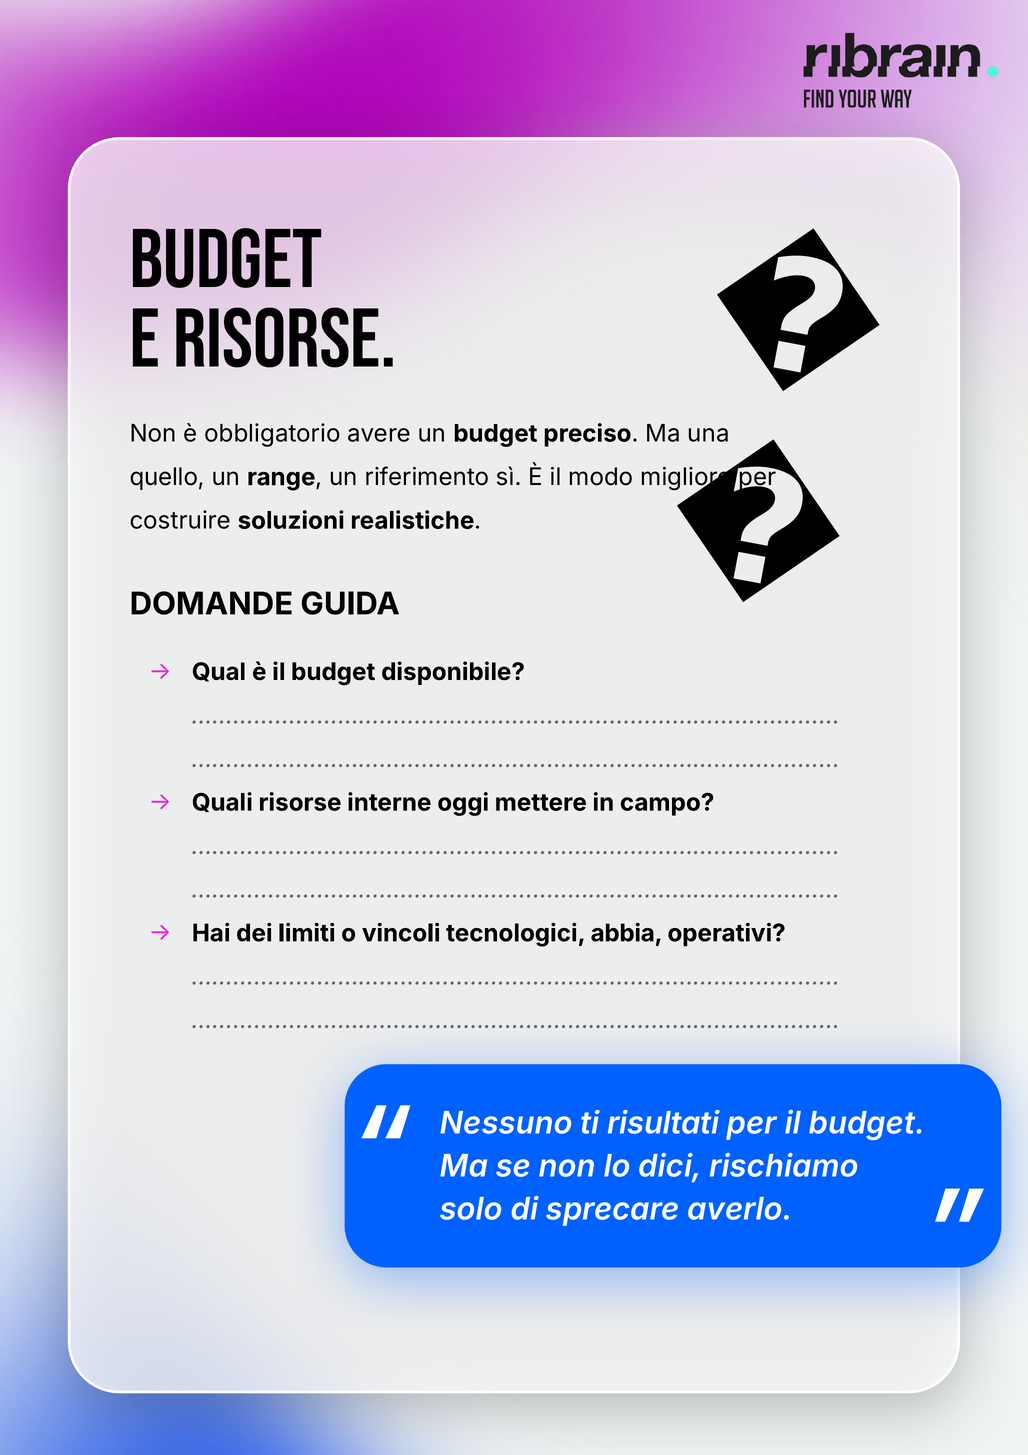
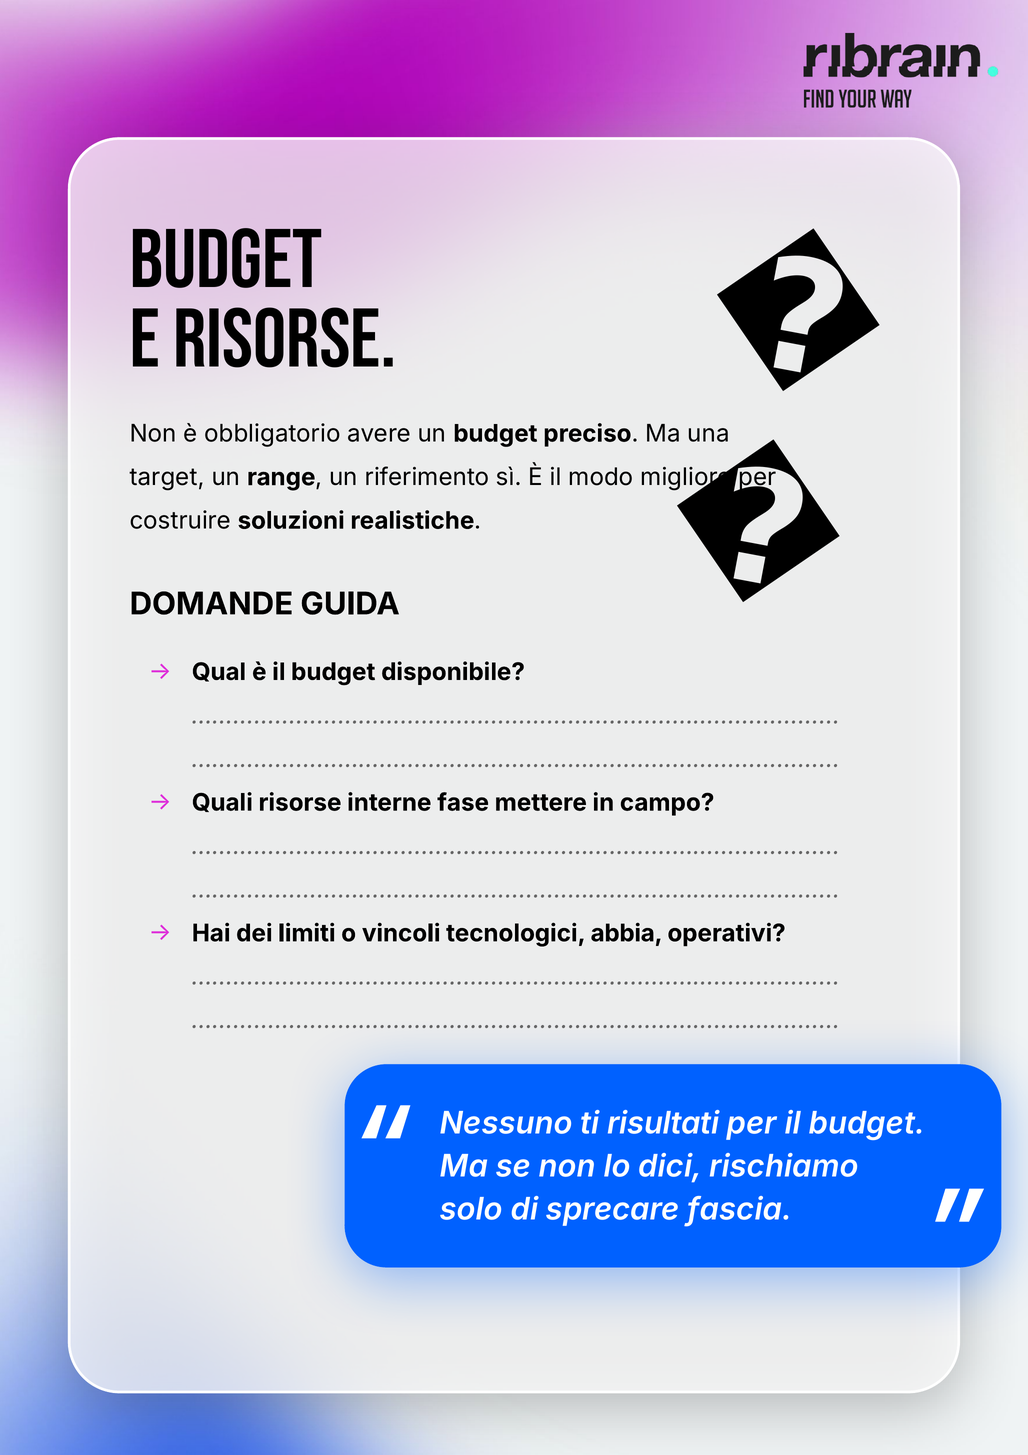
quello: quello -> target
oggi: oggi -> fase
averlo: averlo -> fascia
